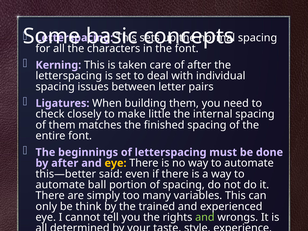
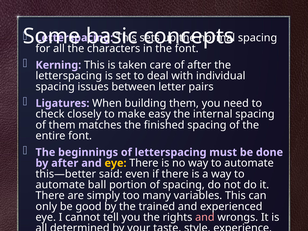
little: little -> easy
think: think -> good
and at (205, 217) colour: light green -> pink
